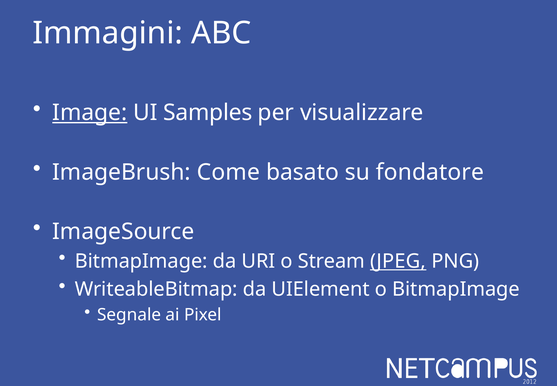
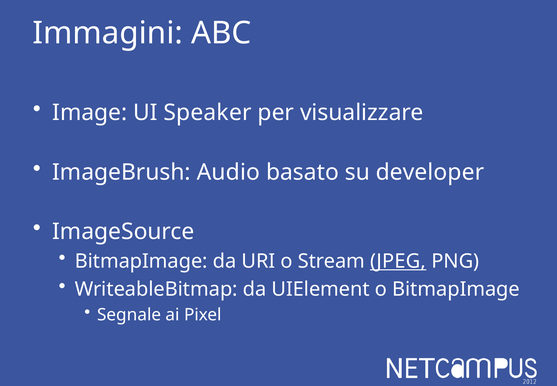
Image underline: present -> none
Samples: Samples -> Speaker
Come: Come -> Audio
fondatore: fondatore -> developer
